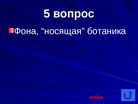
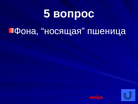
ботаника: ботаника -> пшеница
